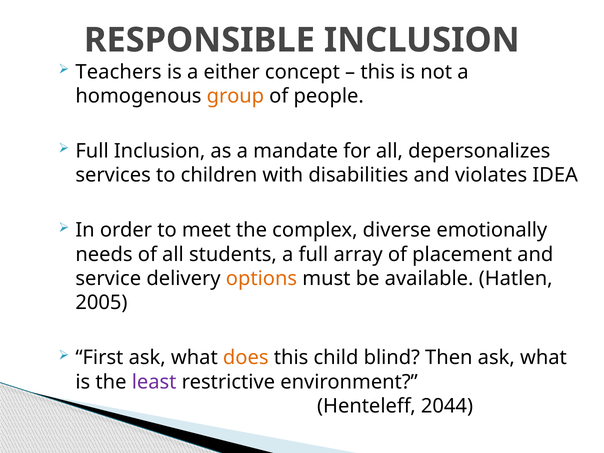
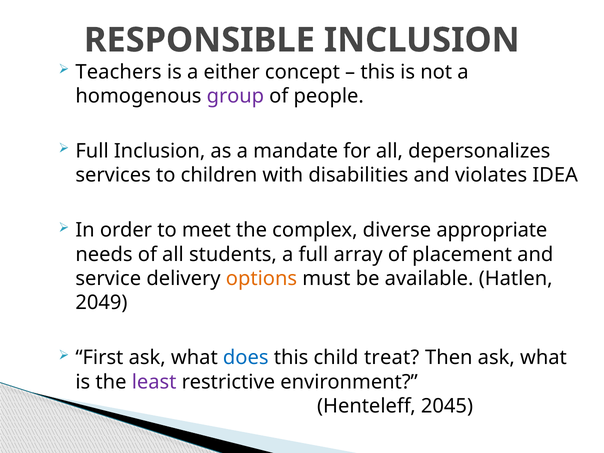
group colour: orange -> purple
emotionally: emotionally -> appropriate
2005: 2005 -> 2049
does colour: orange -> blue
blind: blind -> treat
2044: 2044 -> 2045
